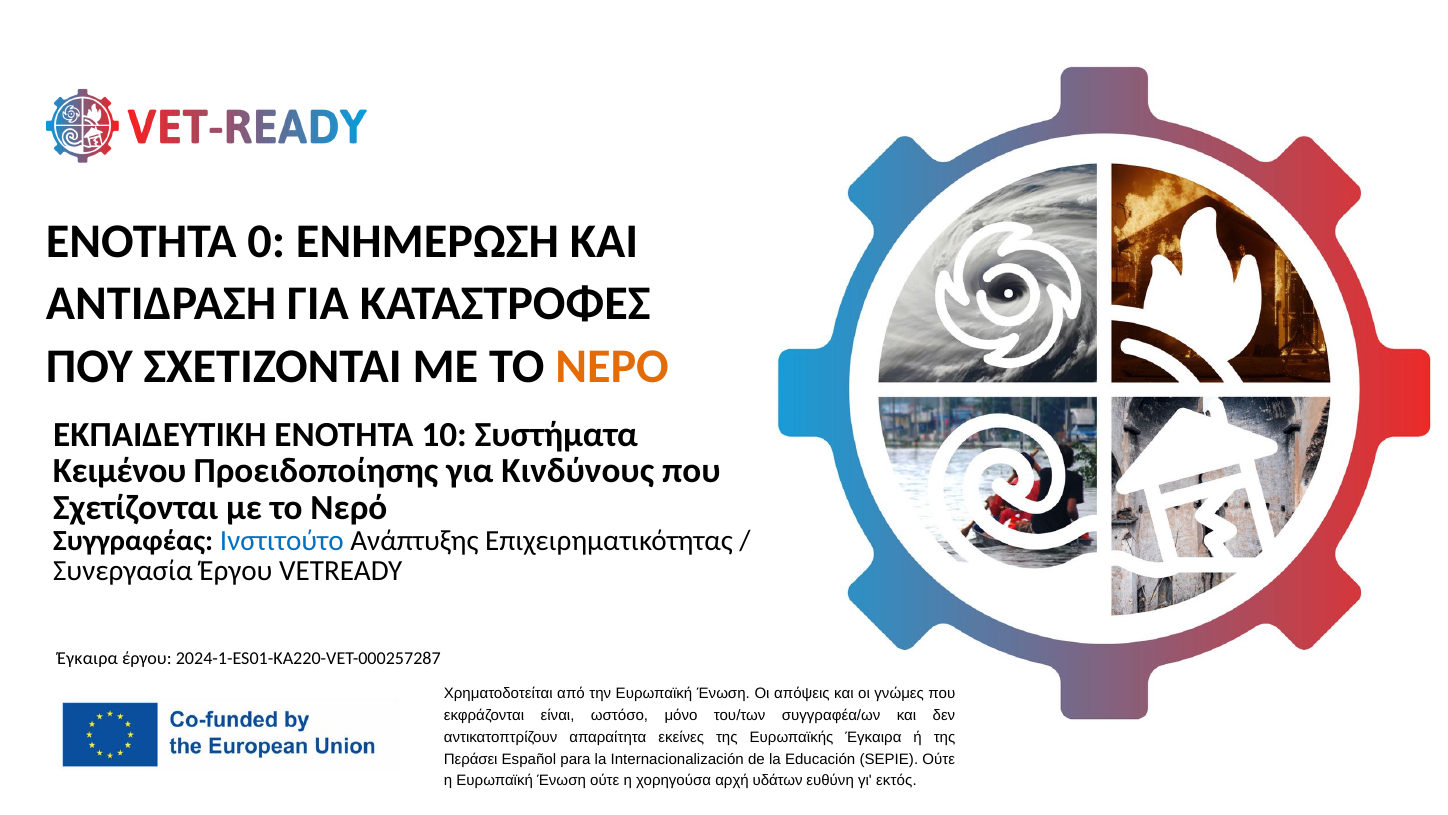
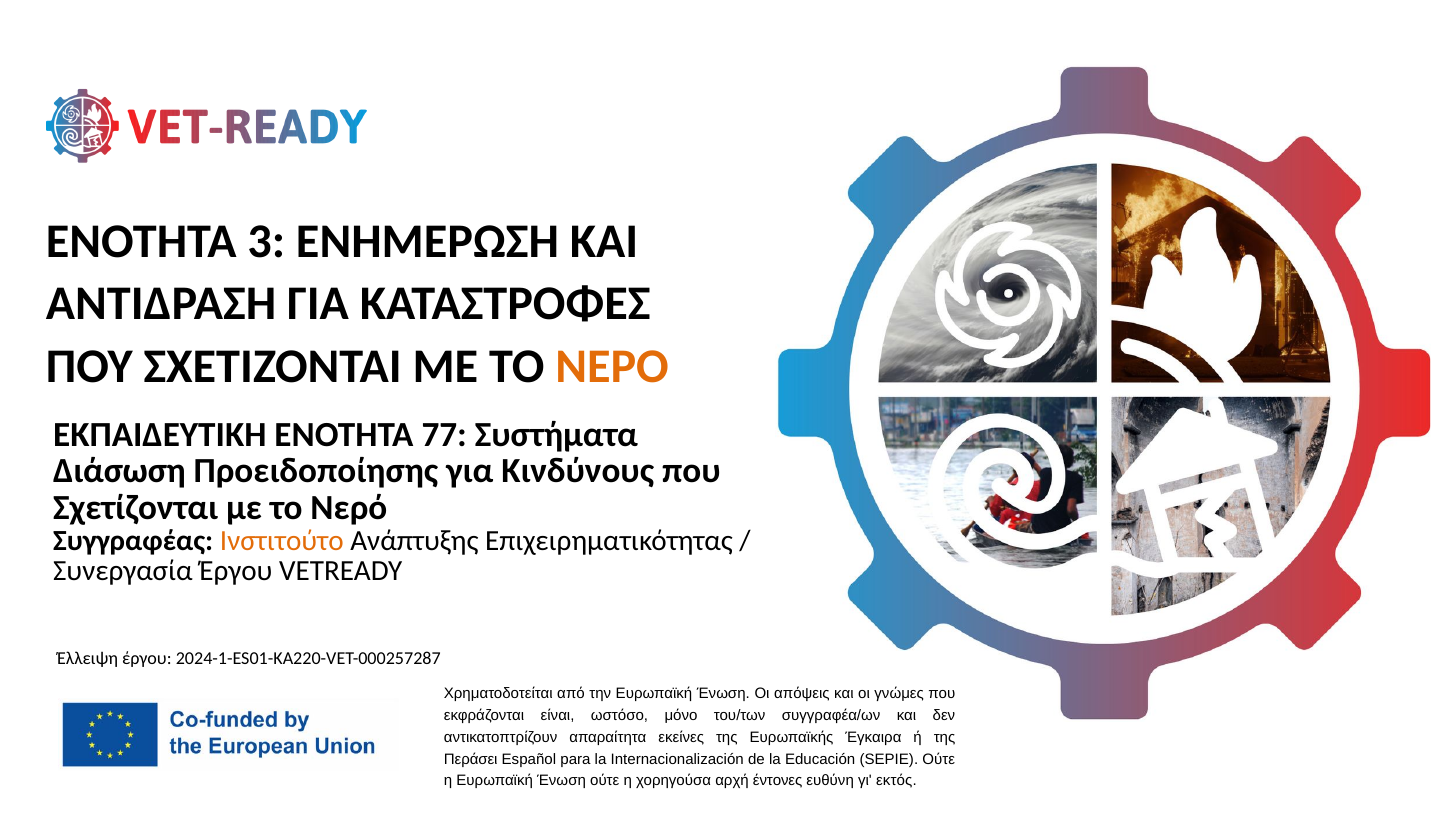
0: 0 -> 3
10: 10 -> 77
Κειμένου: Κειμένου -> Διάσωση
Ινστιτούτο colour: blue -> orange
Έγκαιρα at (88, 658): Έγκαιρα -> Έλλειψη
υδάτων: υδάτων -> έντονες
